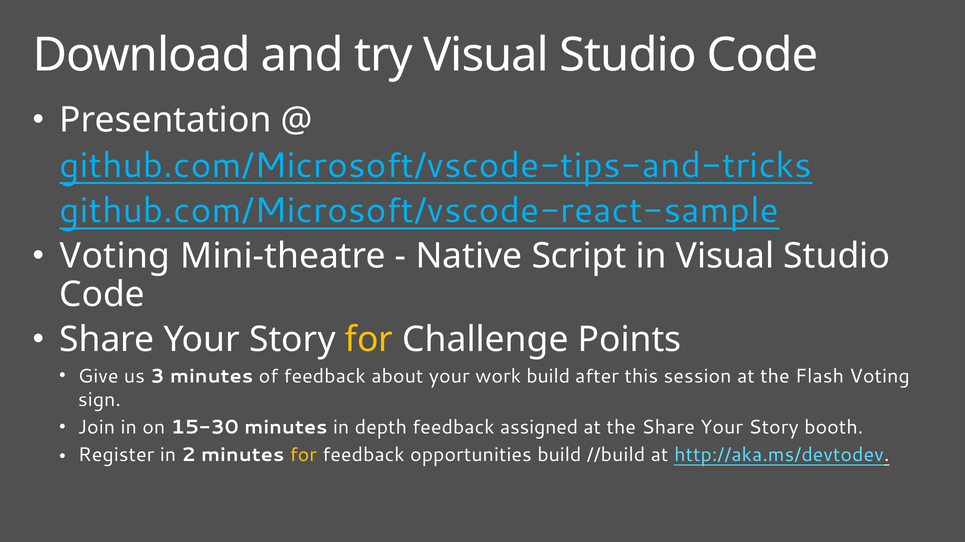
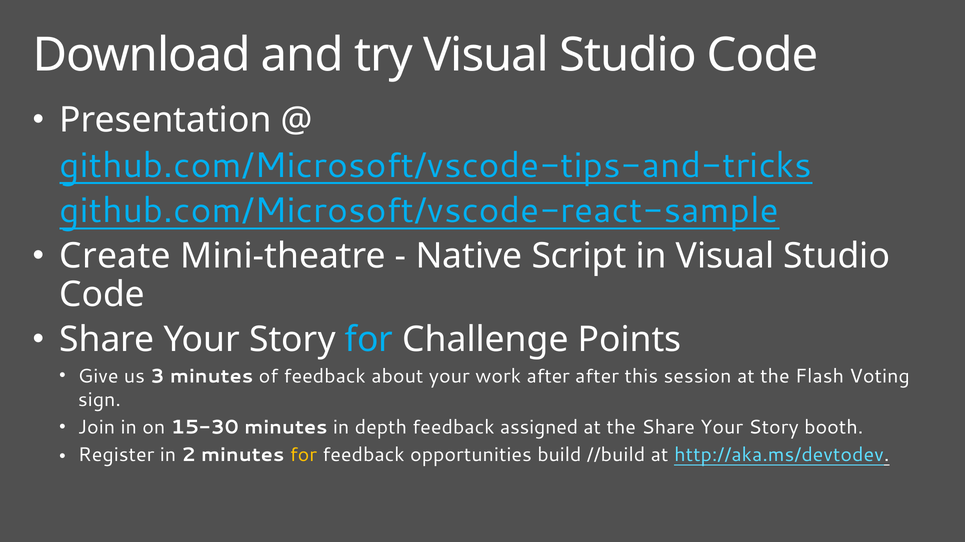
Voting at (115, 256): Voting -> Create
for at (369, 340) colour: yellow -> light blue
work build: build -> after
